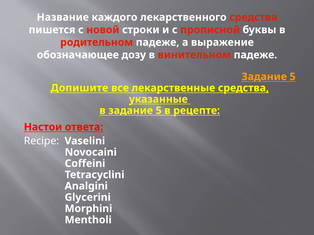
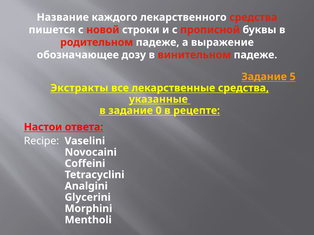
Допишите: Допишите -> Экстракты
в задание 5: 5 -> 0
